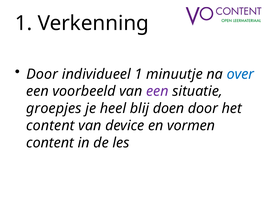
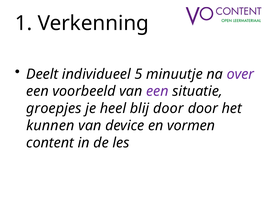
Door at (42, 74): Door -> Deelt
individueel 1: 1 -> 5
over colour: blue -> purple
blij doen: doen -> door
content at (50, 126): content -> kunnen
